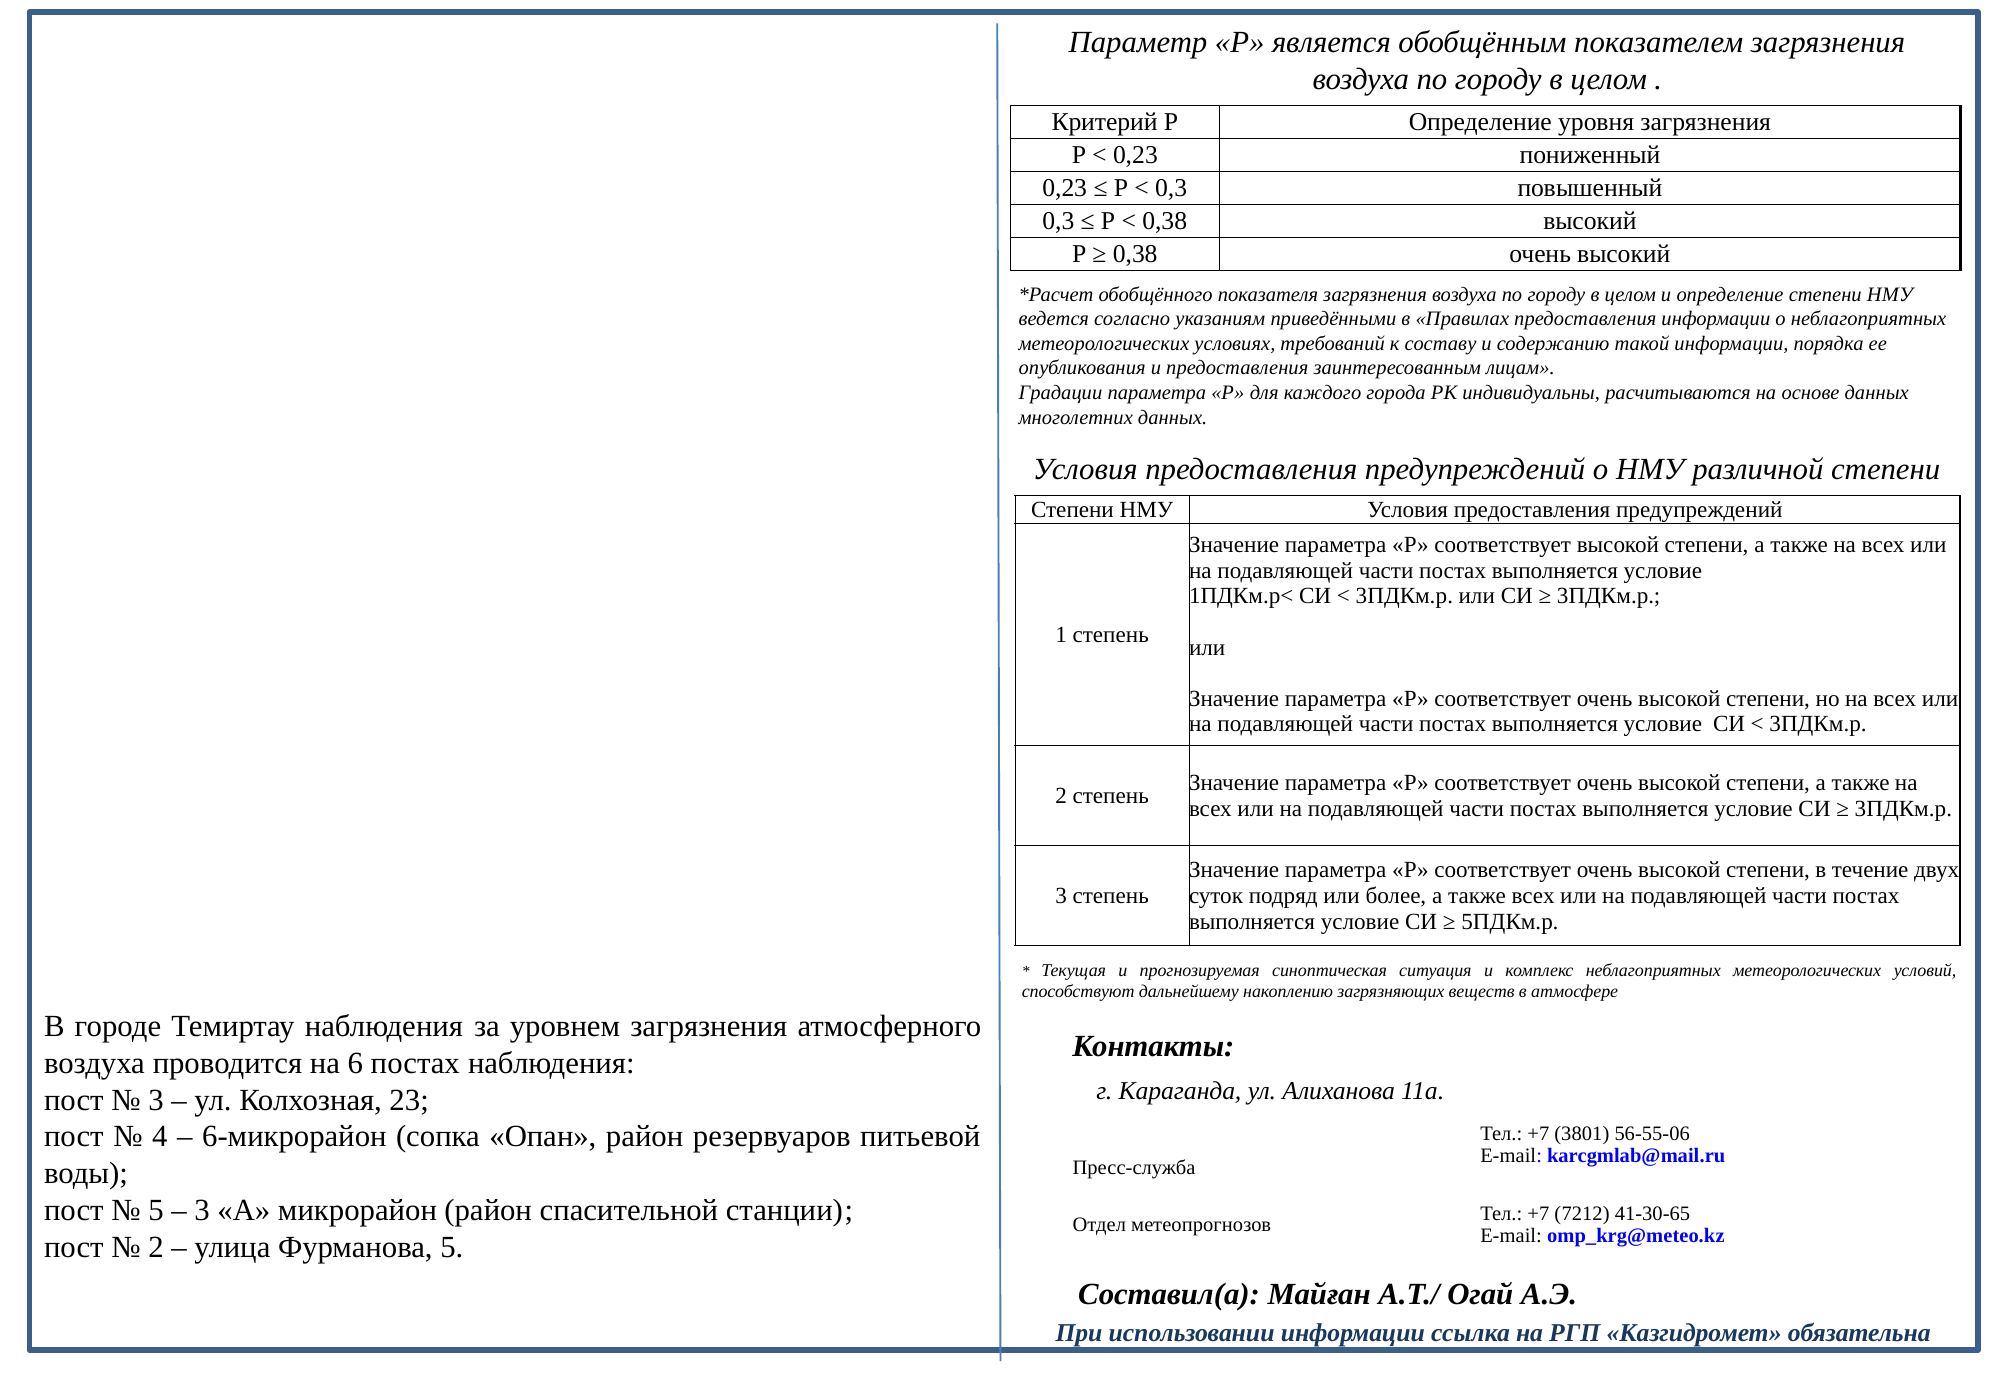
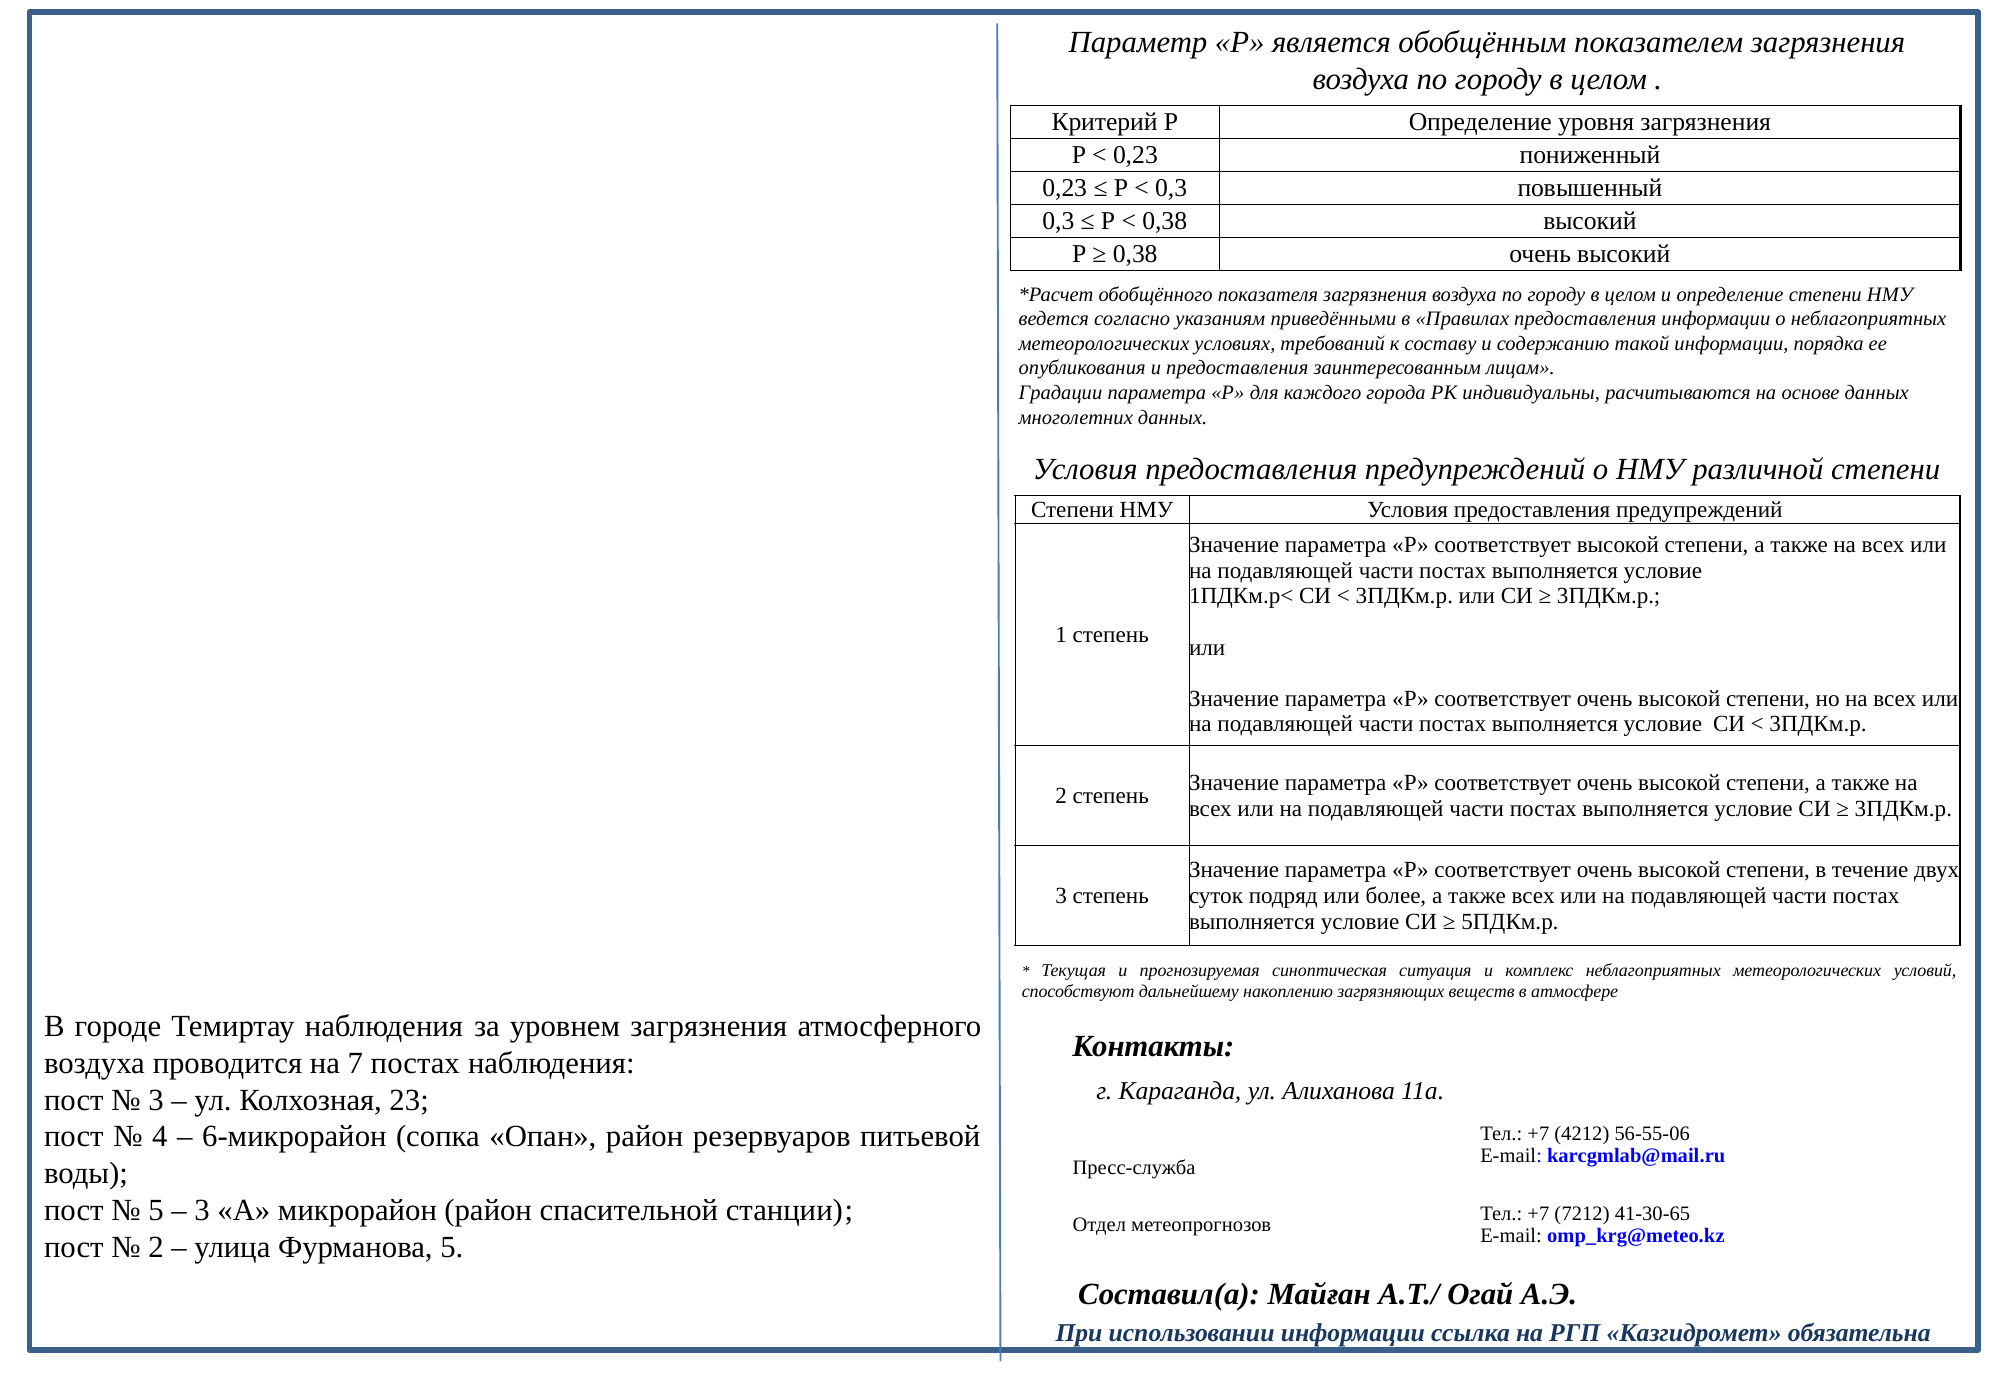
6: 6 -> 7
3801: 3801 -> 4212
